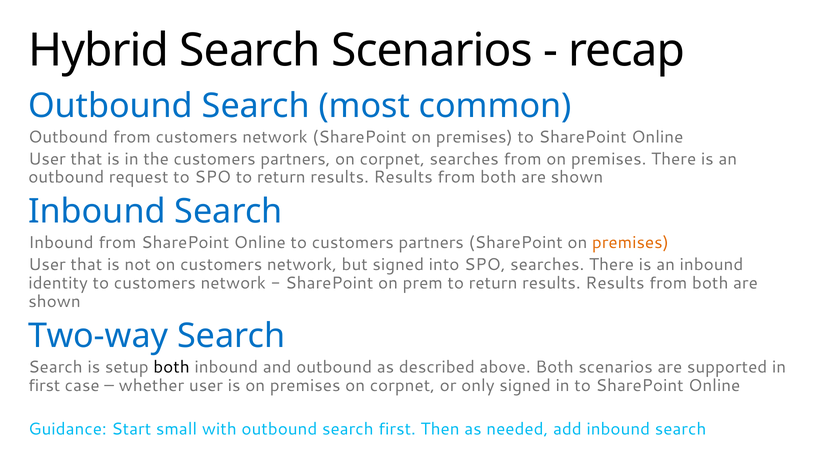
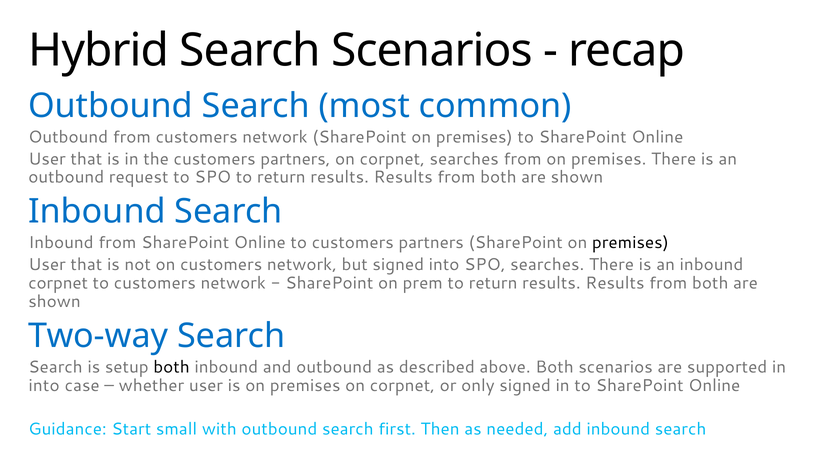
premises at (630, 243) colour: orange -> black
identity at (58, 283): identity -> corpnet
first at (44, 386): first -> into
